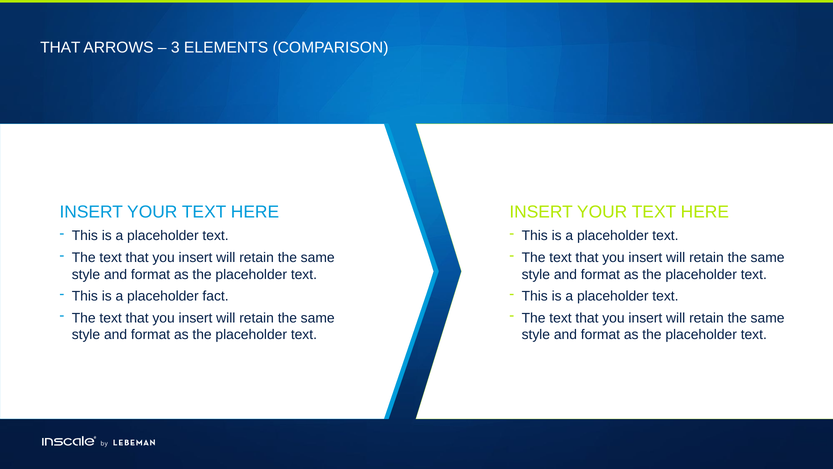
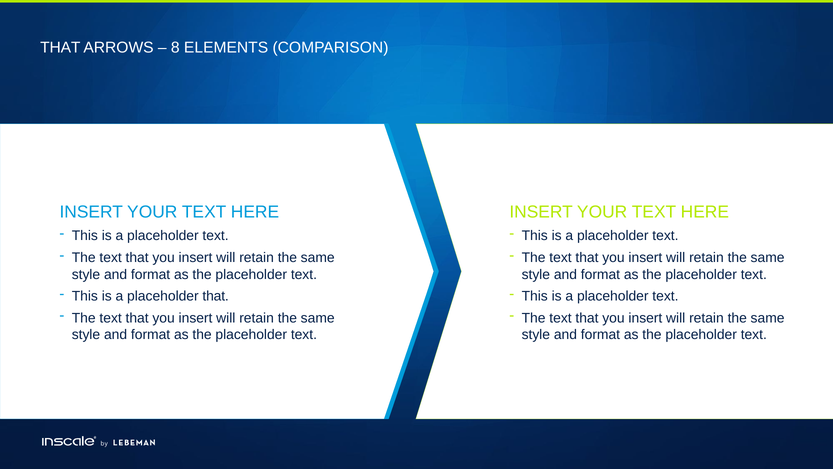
3: 3 -> 8
placeholder fact: fact -> that
